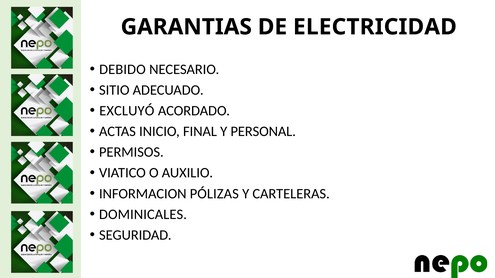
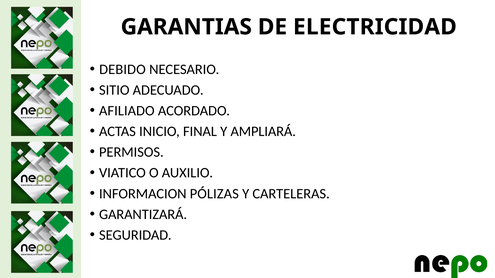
EXCLUYÓ: EXCLUYÓ -> AFILIADO
PERSONAL: PERSONAL -> AMPLIARÁ
DOMINICALES: DOMINICALES -> GARANTIZARÁ
